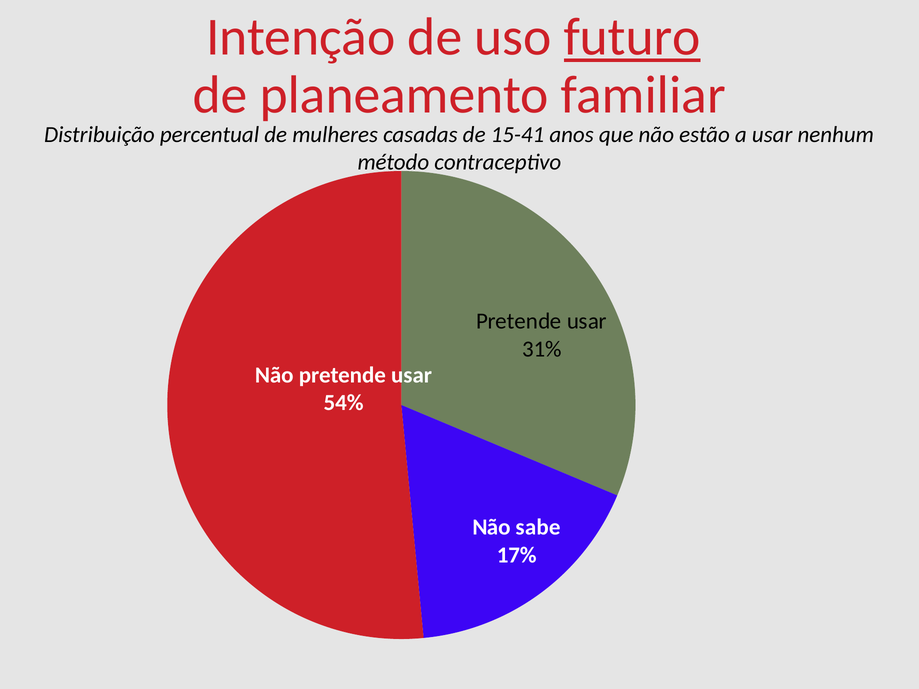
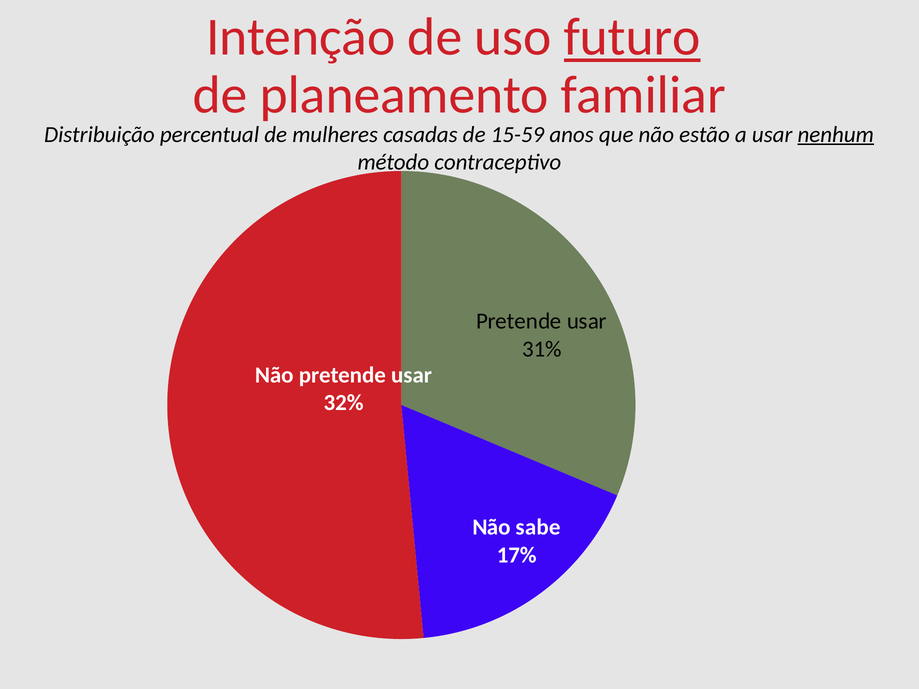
15-41: 15-41 -> 15-59
nenhum underline: none -> present
54%: 54% -> 32%
